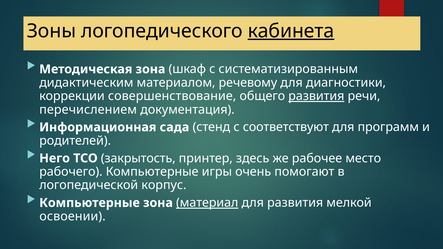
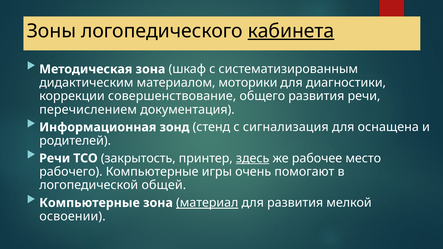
речевому: речевому -> моторики
развития at (316, 96) underline: present -> none
сада: сада -> зонд
соответствуют: соответствуют -> сигнализация
программ: программ -> оснащена
Него at (55, 158): Него -> Речи
здесь underline: none -> present
корпус: корпус -> общей
